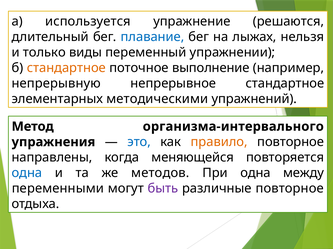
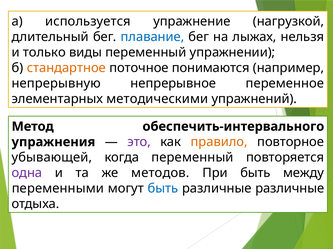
решаются: решаются -> нагрузкой
выполнение: выполнение -> понимаются
непрерывное стандартное: стандартное -> переменное
организма-интервального: организма-интервального -> обеспечить-интервального
это colour: blue -> purple
направлены: направлены -> убывающей
когда меняющейся: меняющейся -> переменный
одна at (27, 174) colour: blue -> purple
При одна: одна -> быть
быть at (163, 189) colour: purple -> blue
различные повторное: повторное -> различные
